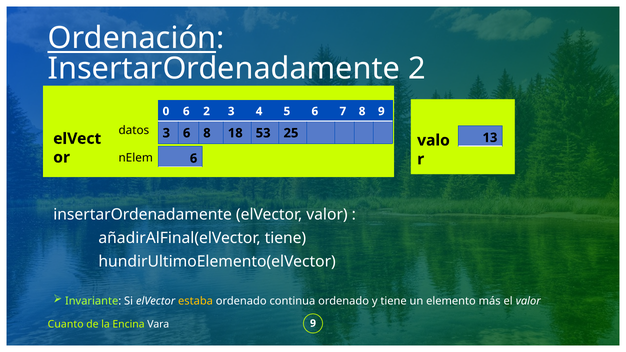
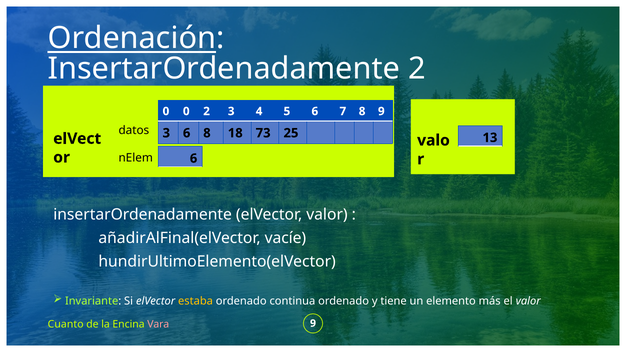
0 6: 6 -> 0
53: 53 -> 73
añadirAlFinal(elVector tiene: tiene -> vacíe
Vara colour: white -> pink
